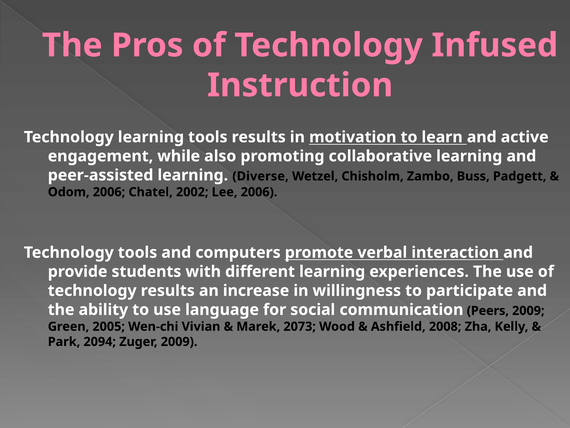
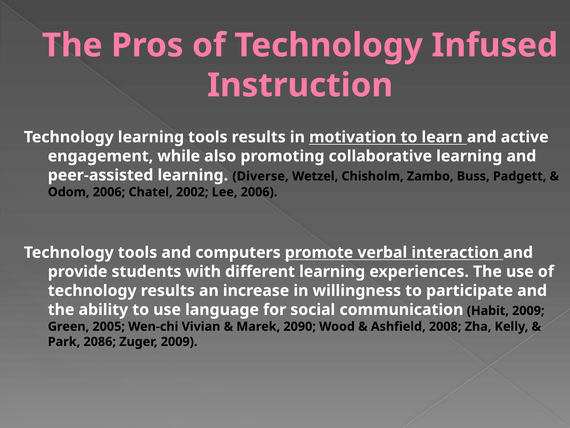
Peers: Peers -> Habit
2073: 2073 -> 2090
2094: 2094 -> 2086
